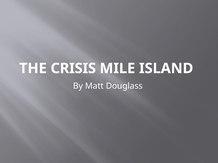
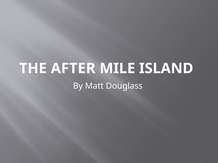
CRISIS: CRISIS -> AFTER
